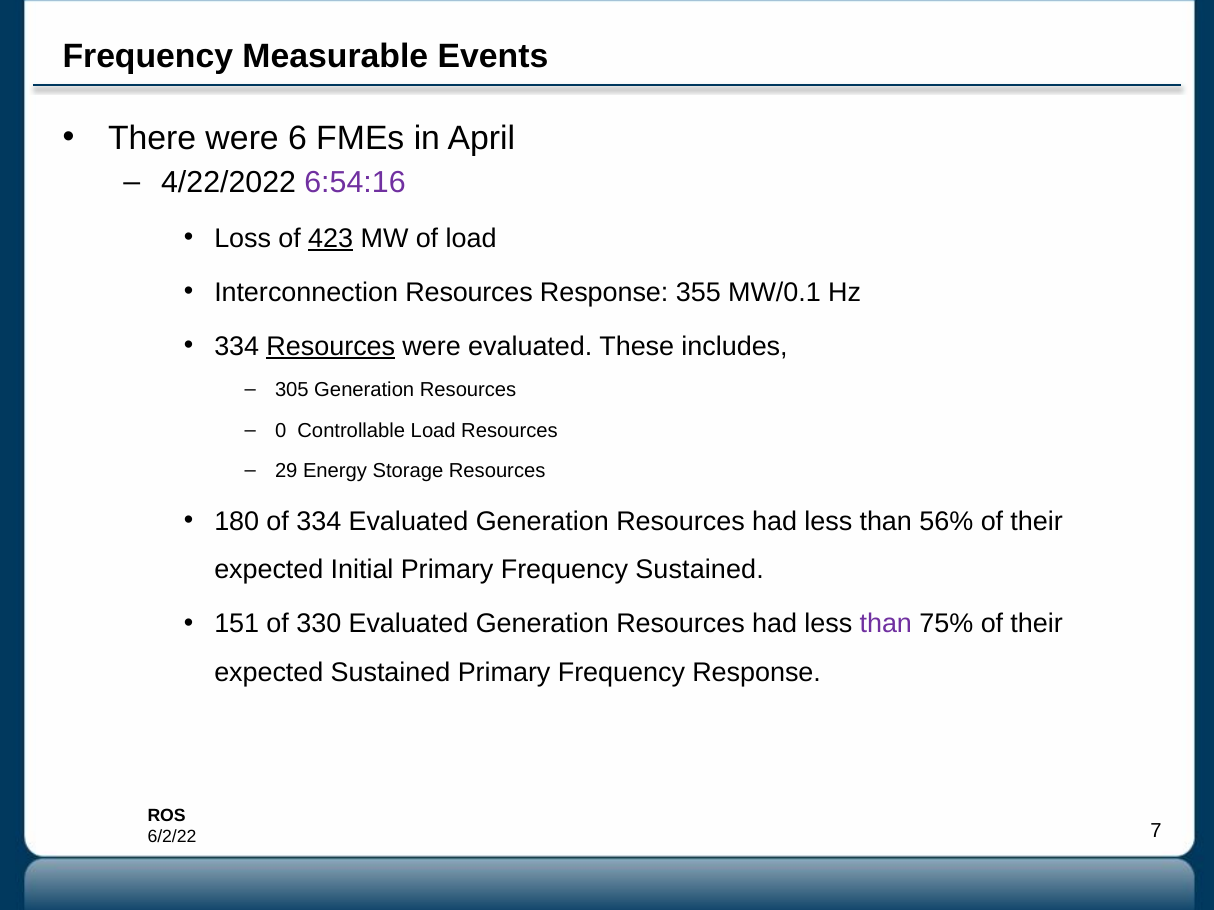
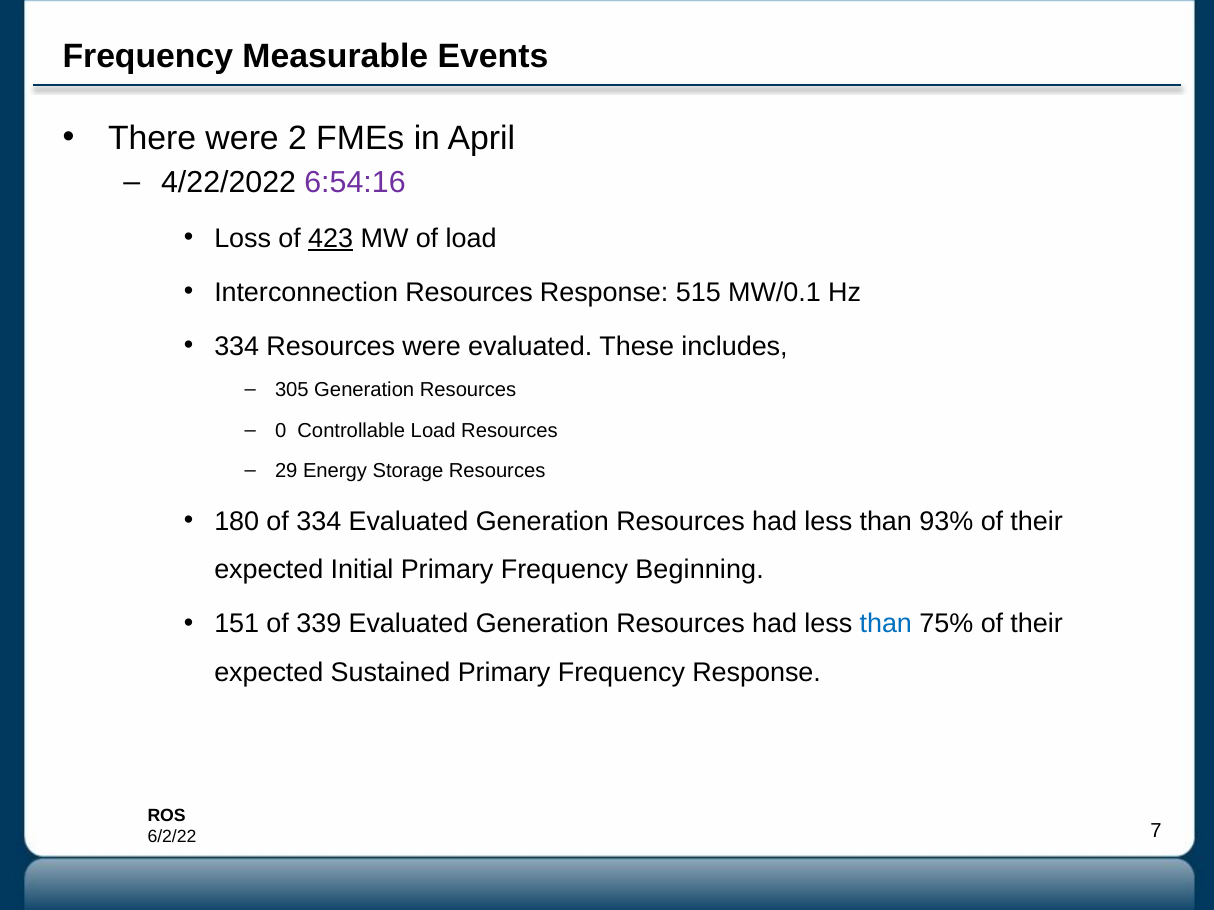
6: 6 -> 2
355: 355 -> 515
Resources at (331, 346) underline: present -> none
56%: 56% -> 93%
Frequency Sustained: Sustained -> Beginning
330: 330 -> 339
than at (886, 624) colour: purple -> blue
